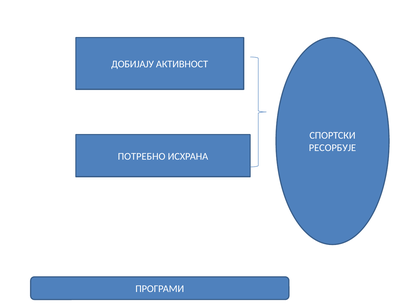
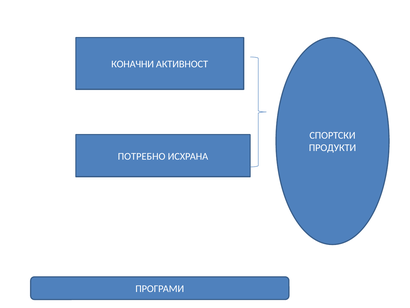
ДОБИЈАЈУ: ДОБИЈАЈУ -> КОНАЧНИ
РЕСОРБУЈЕ: РЕСОРБУЈЕ -> ПРОДУКТИ
